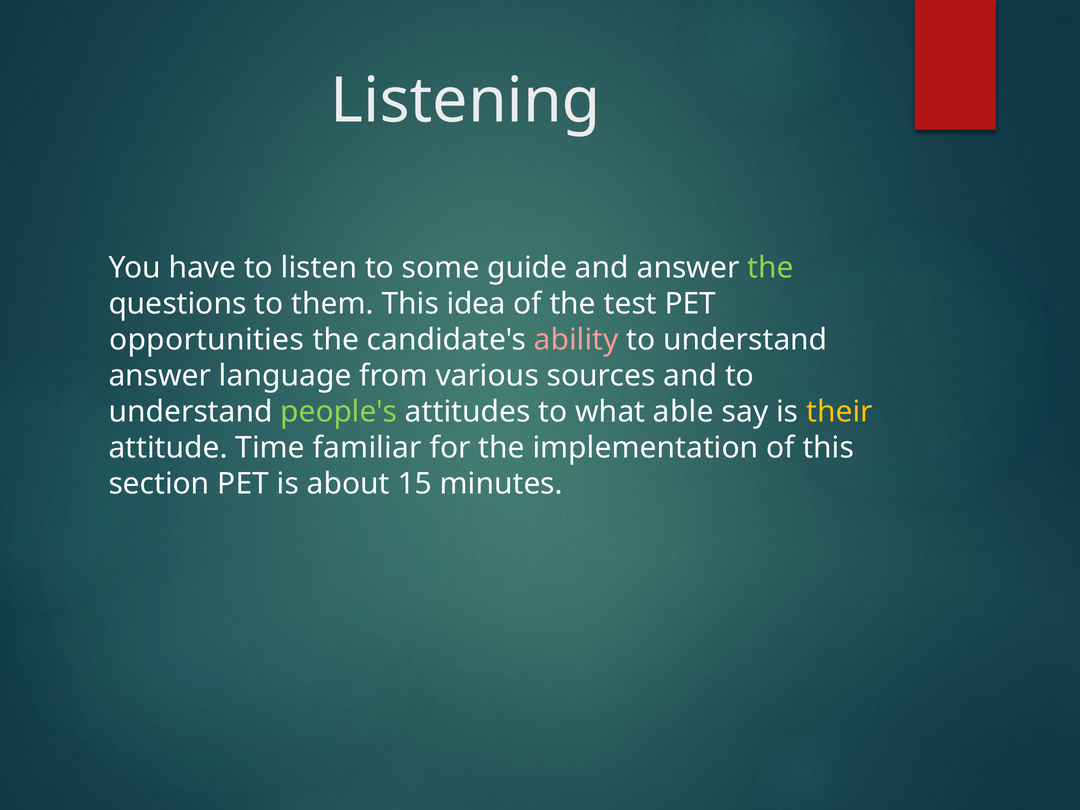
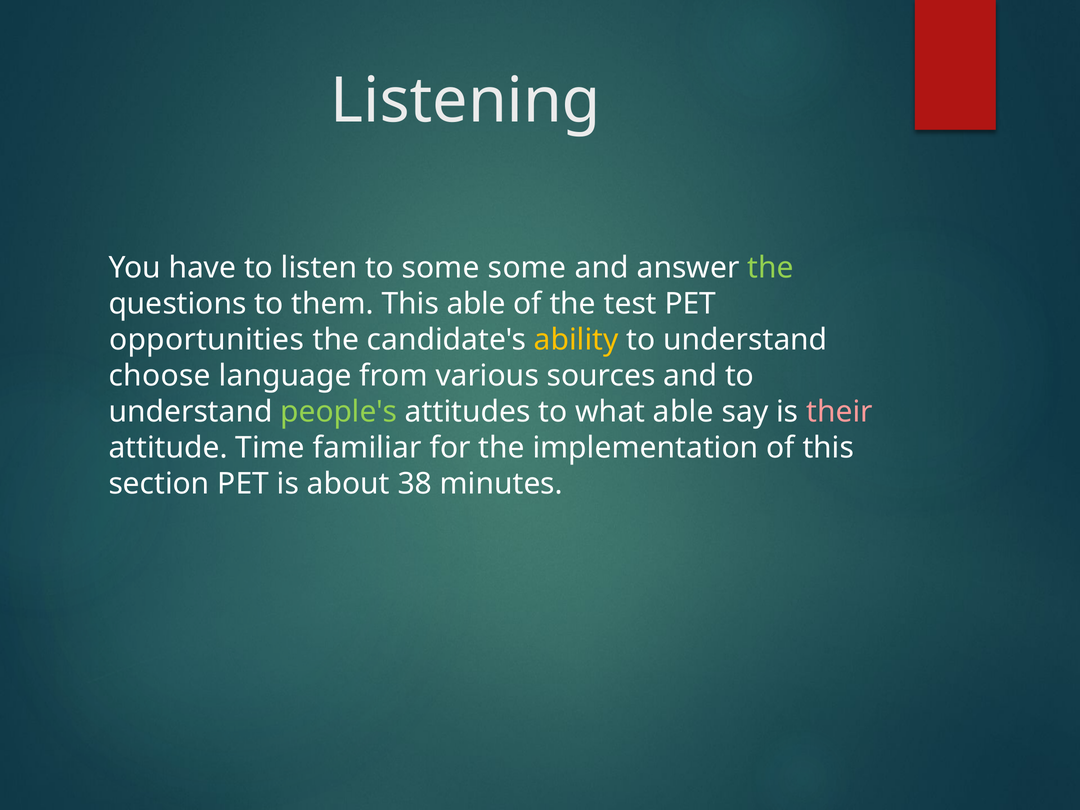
some guide: guide -> some
This idea: idea -> able
ability colour: pink -> yellow
answer at (160, 376): answer -> choose
their colour: yellow -> pink
15: 15 -> 38
